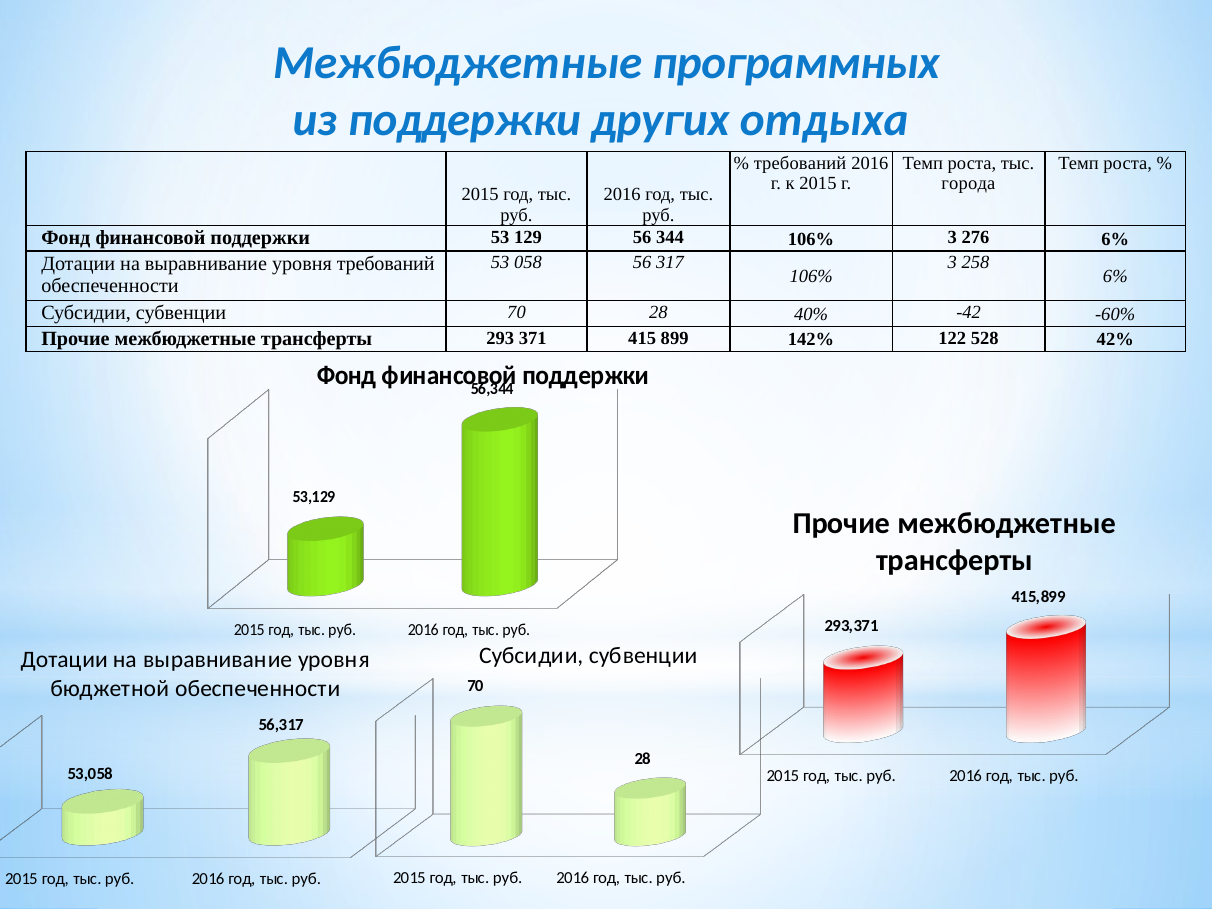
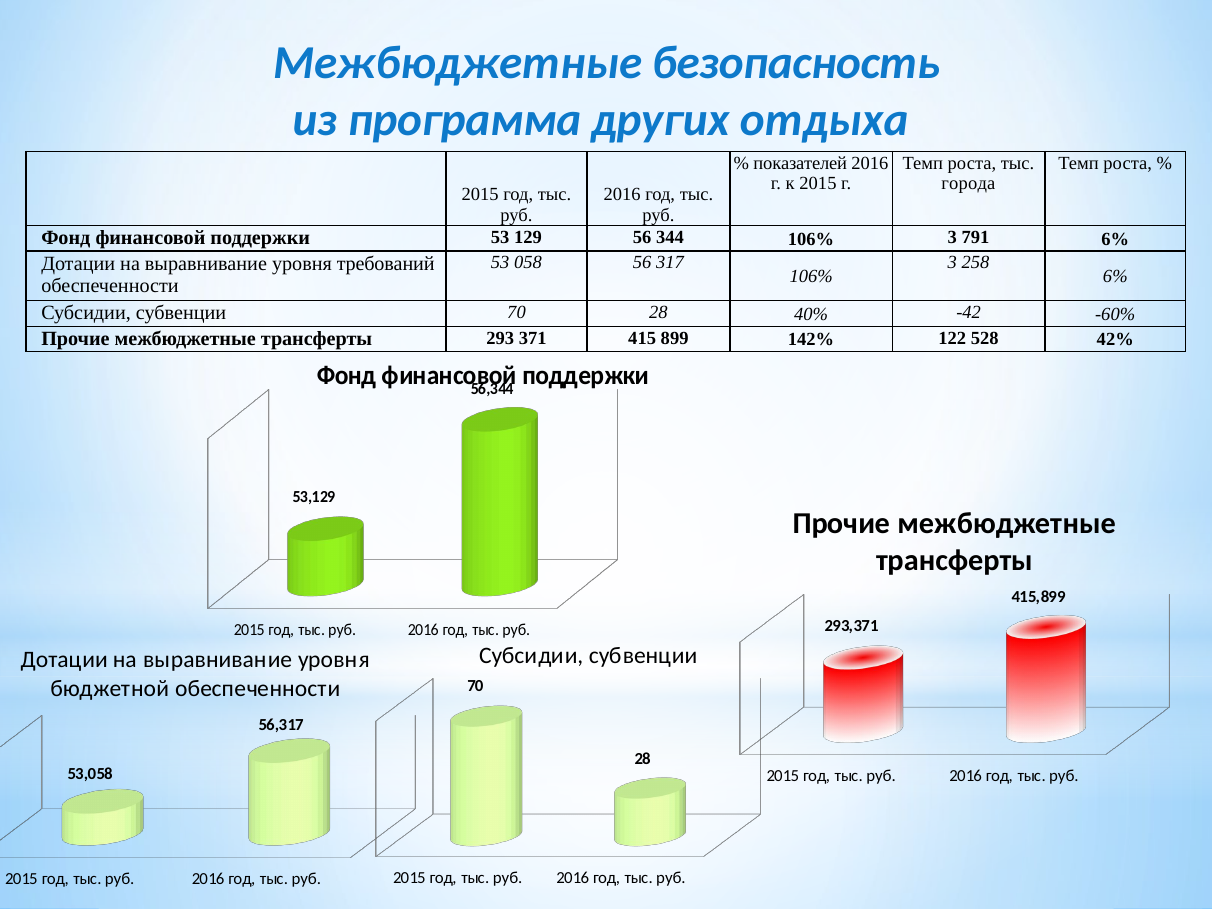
программных: программных -> безопасность
из поддержки: поддержки -> программа
требований at (800, 163): требований -> показателей
276: 276 -> 791
